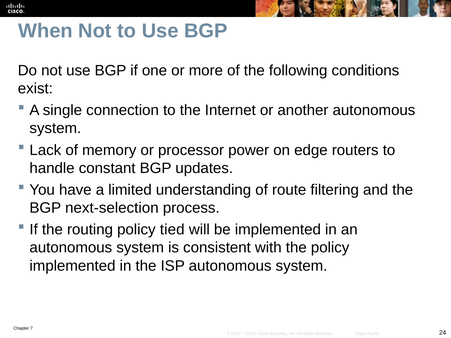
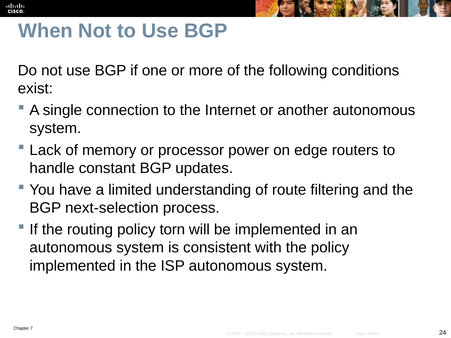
tied: tied -> torn
